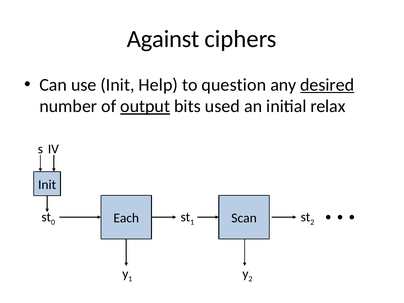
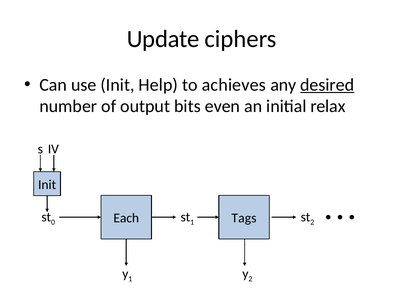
Against: Against -> Update
question: question -> achieves
output underline: present -> none
used: used -> even
Scan: Scan -> Tags
